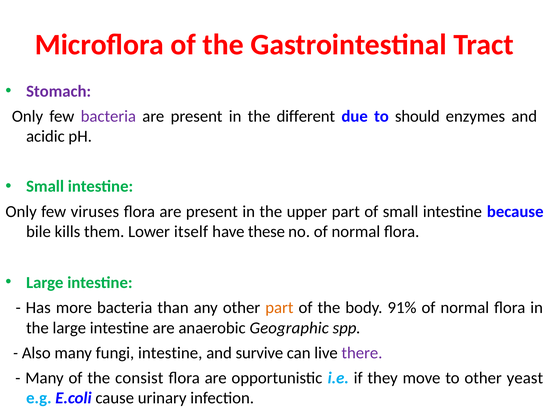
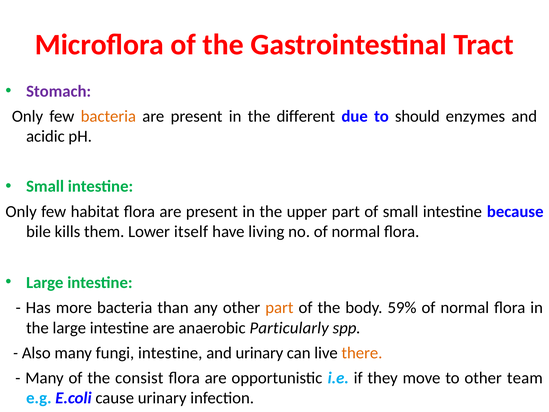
bacteria at (108, 116) colour: purple -> orange
viruses: viruses -> habitat
these: these -> living
91%: 91% -> 59%
Geographic: Geographic -> Particularly
and survive: survive -> urinary
there colour: purple -> orange
yeast: yeast -> team
